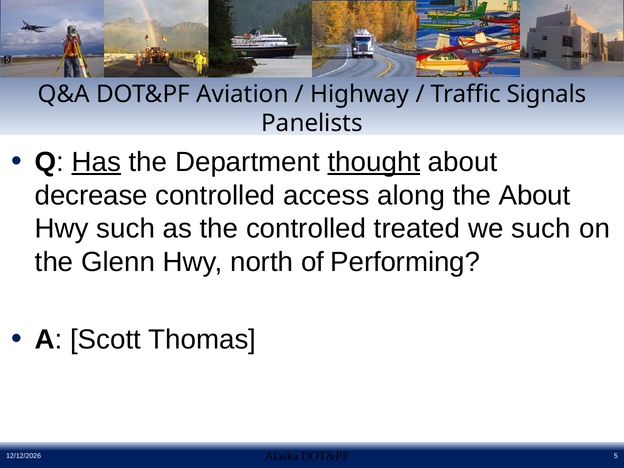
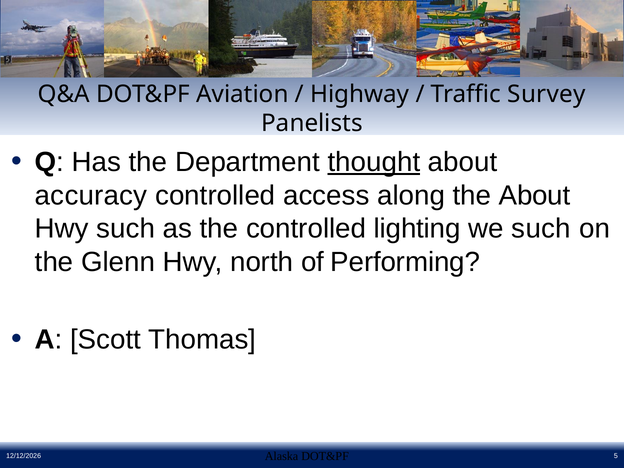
Signals: Signals -> Survey
Has underline: present -> none
decrease: decrease -> accuracy
treated: treated -> lighting
